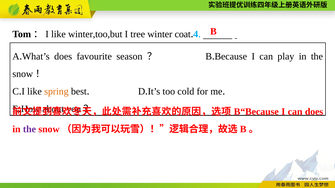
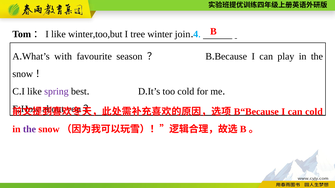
coat: coat -> join
does at (63, 56): does -> with
spring colour: orange -> purple
can does: does -> cold
